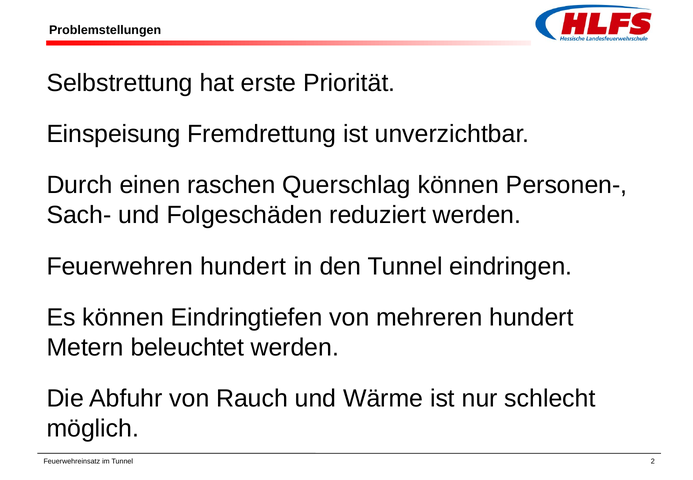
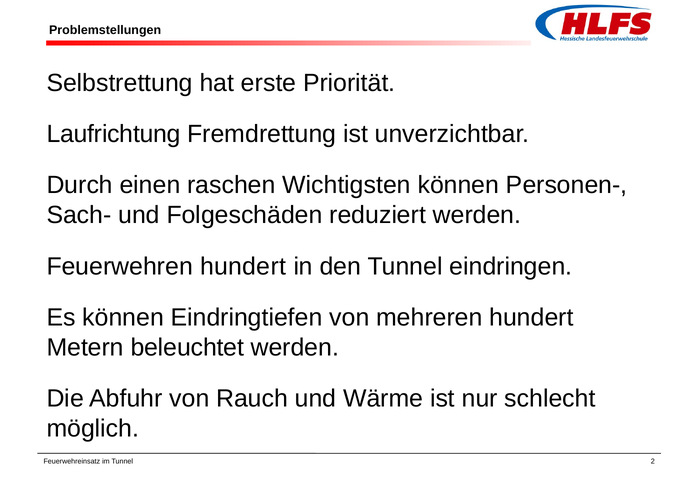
Einspeisung: Einspeisung -> Laufrichtung
Querschlag: Querschlag -> Wichtigsten
